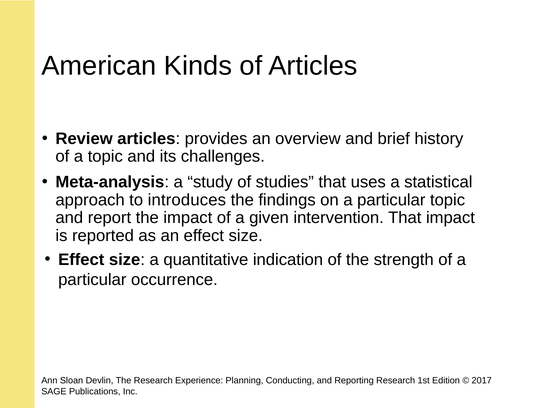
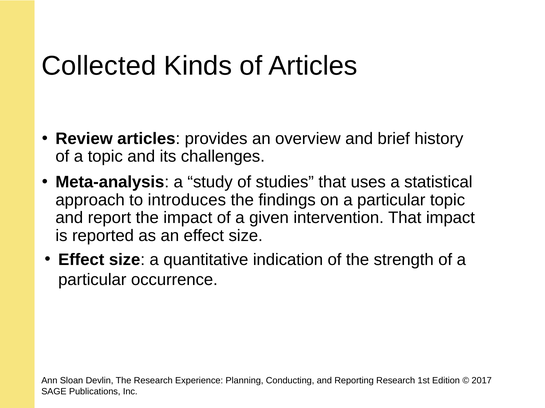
American: American -> Collected
